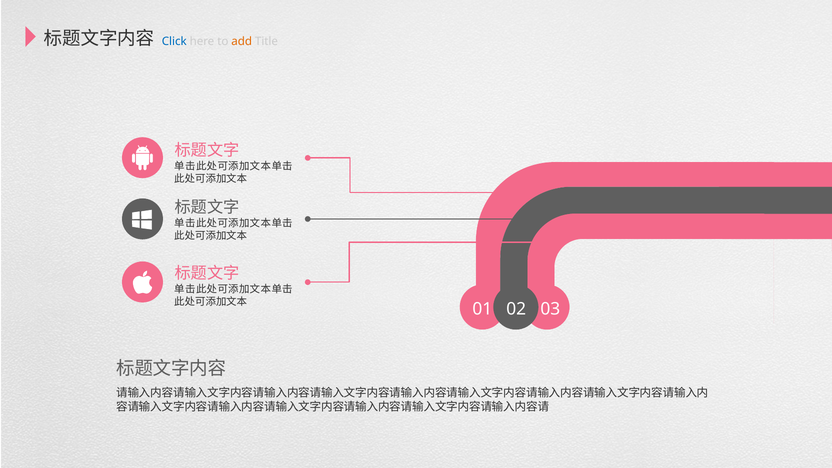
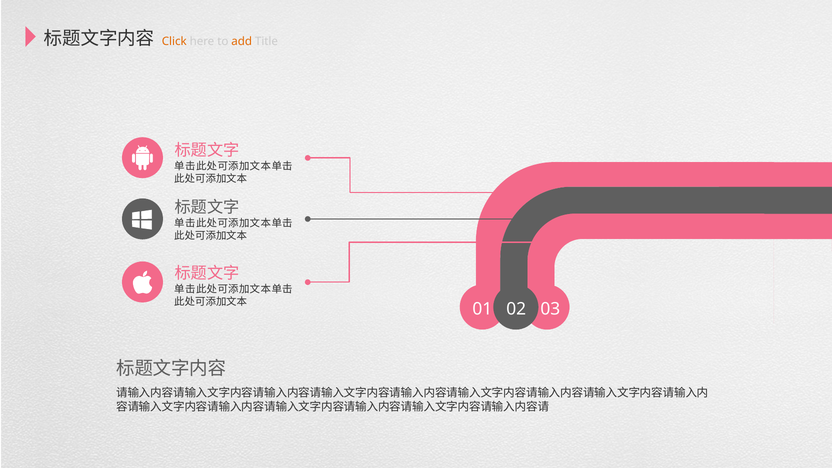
Click colour: blue -> orange
